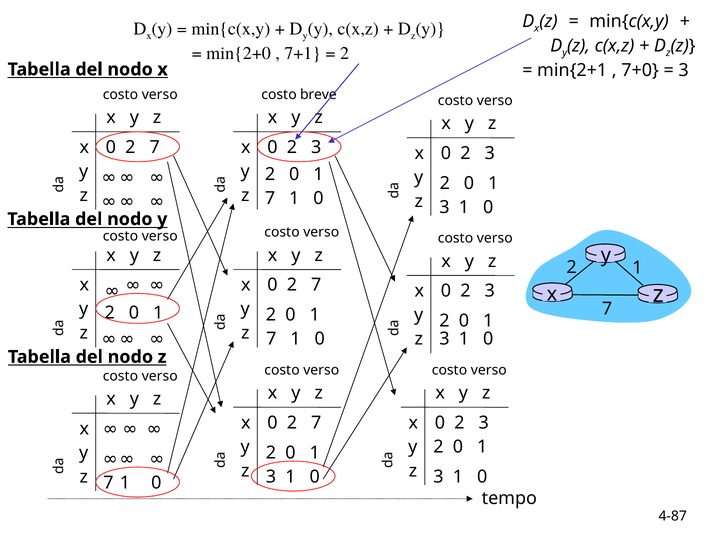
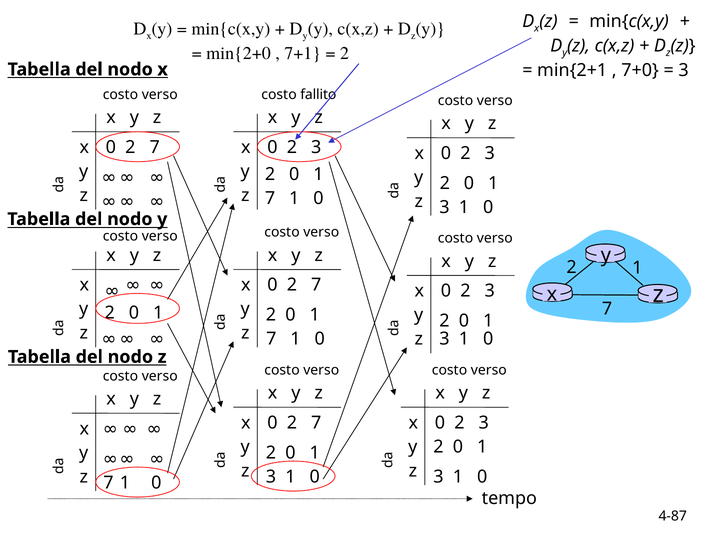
breve: breve -> fallito
